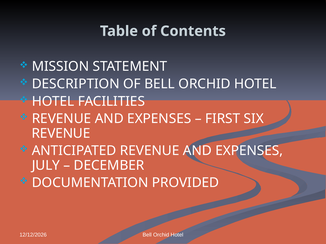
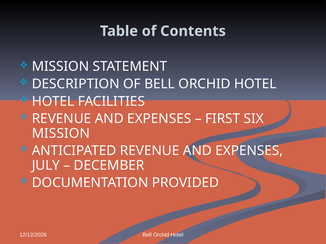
REVENUE at (61, 134): REVENUE -> MISSION
